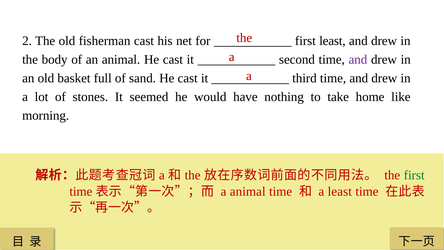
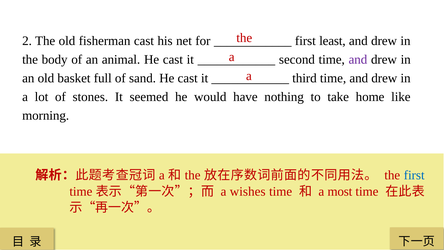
first at (414, 175) colour: green -> blue
a animal: animal -> wishes
a least: least -> most
